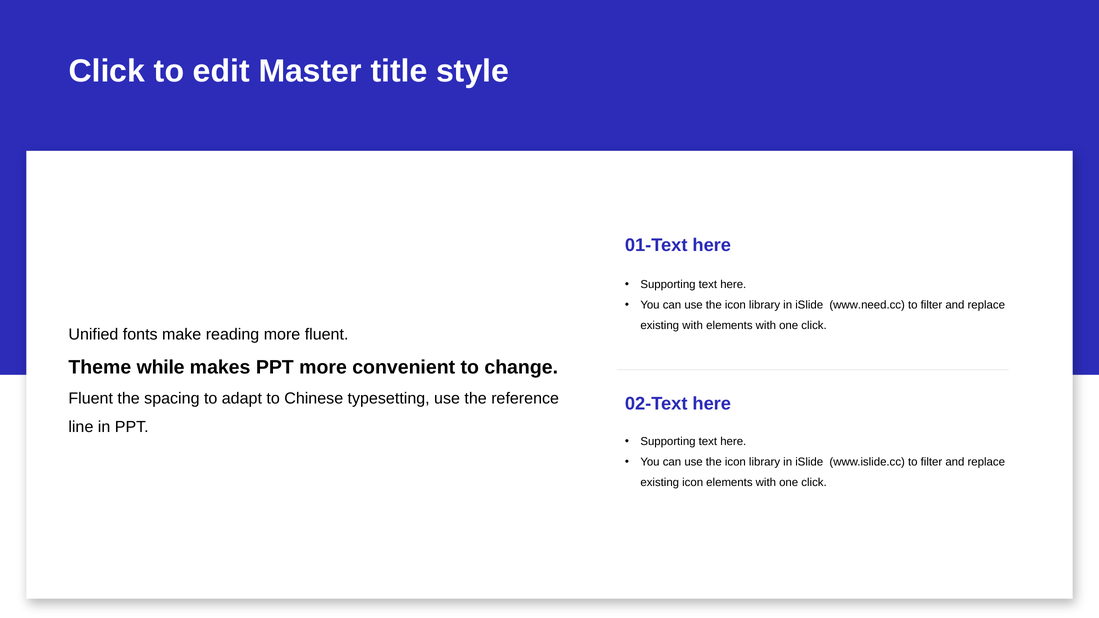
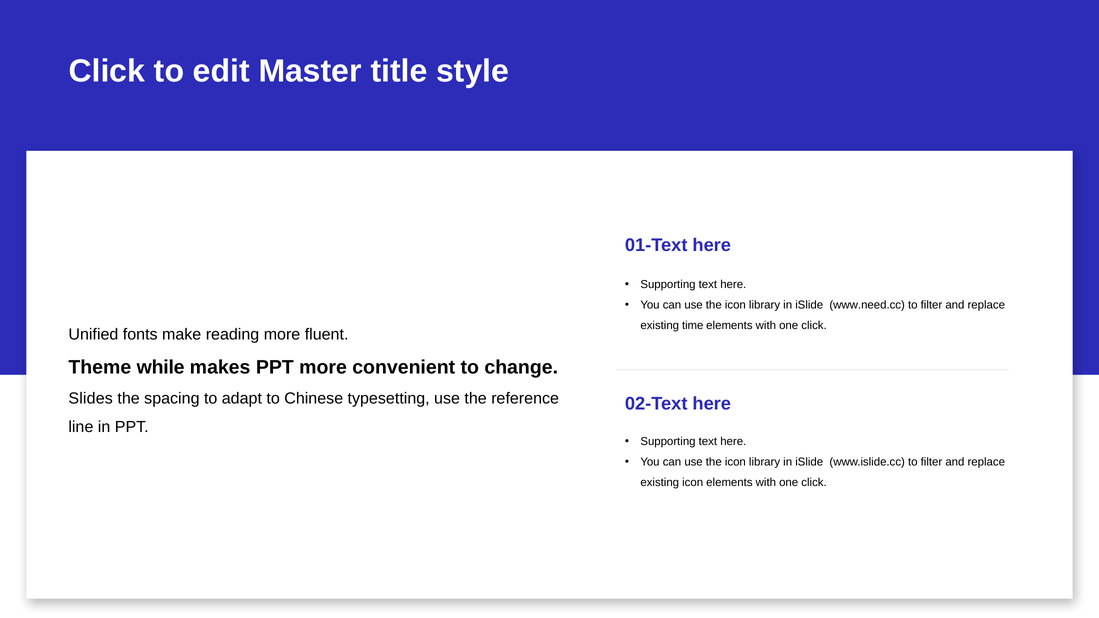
existing with: with -> time
Fluent at (91, 398): Fluent -> Slides
